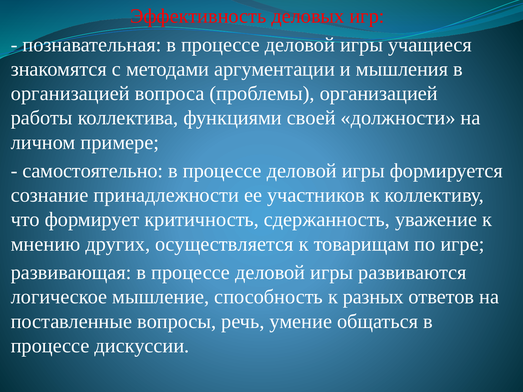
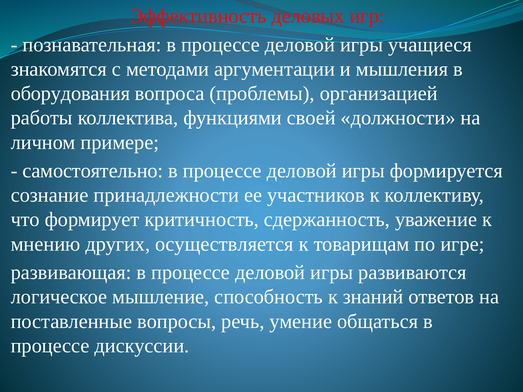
организацией at (70, 94): организацией -> оборудования
разных: разных -> знаний
